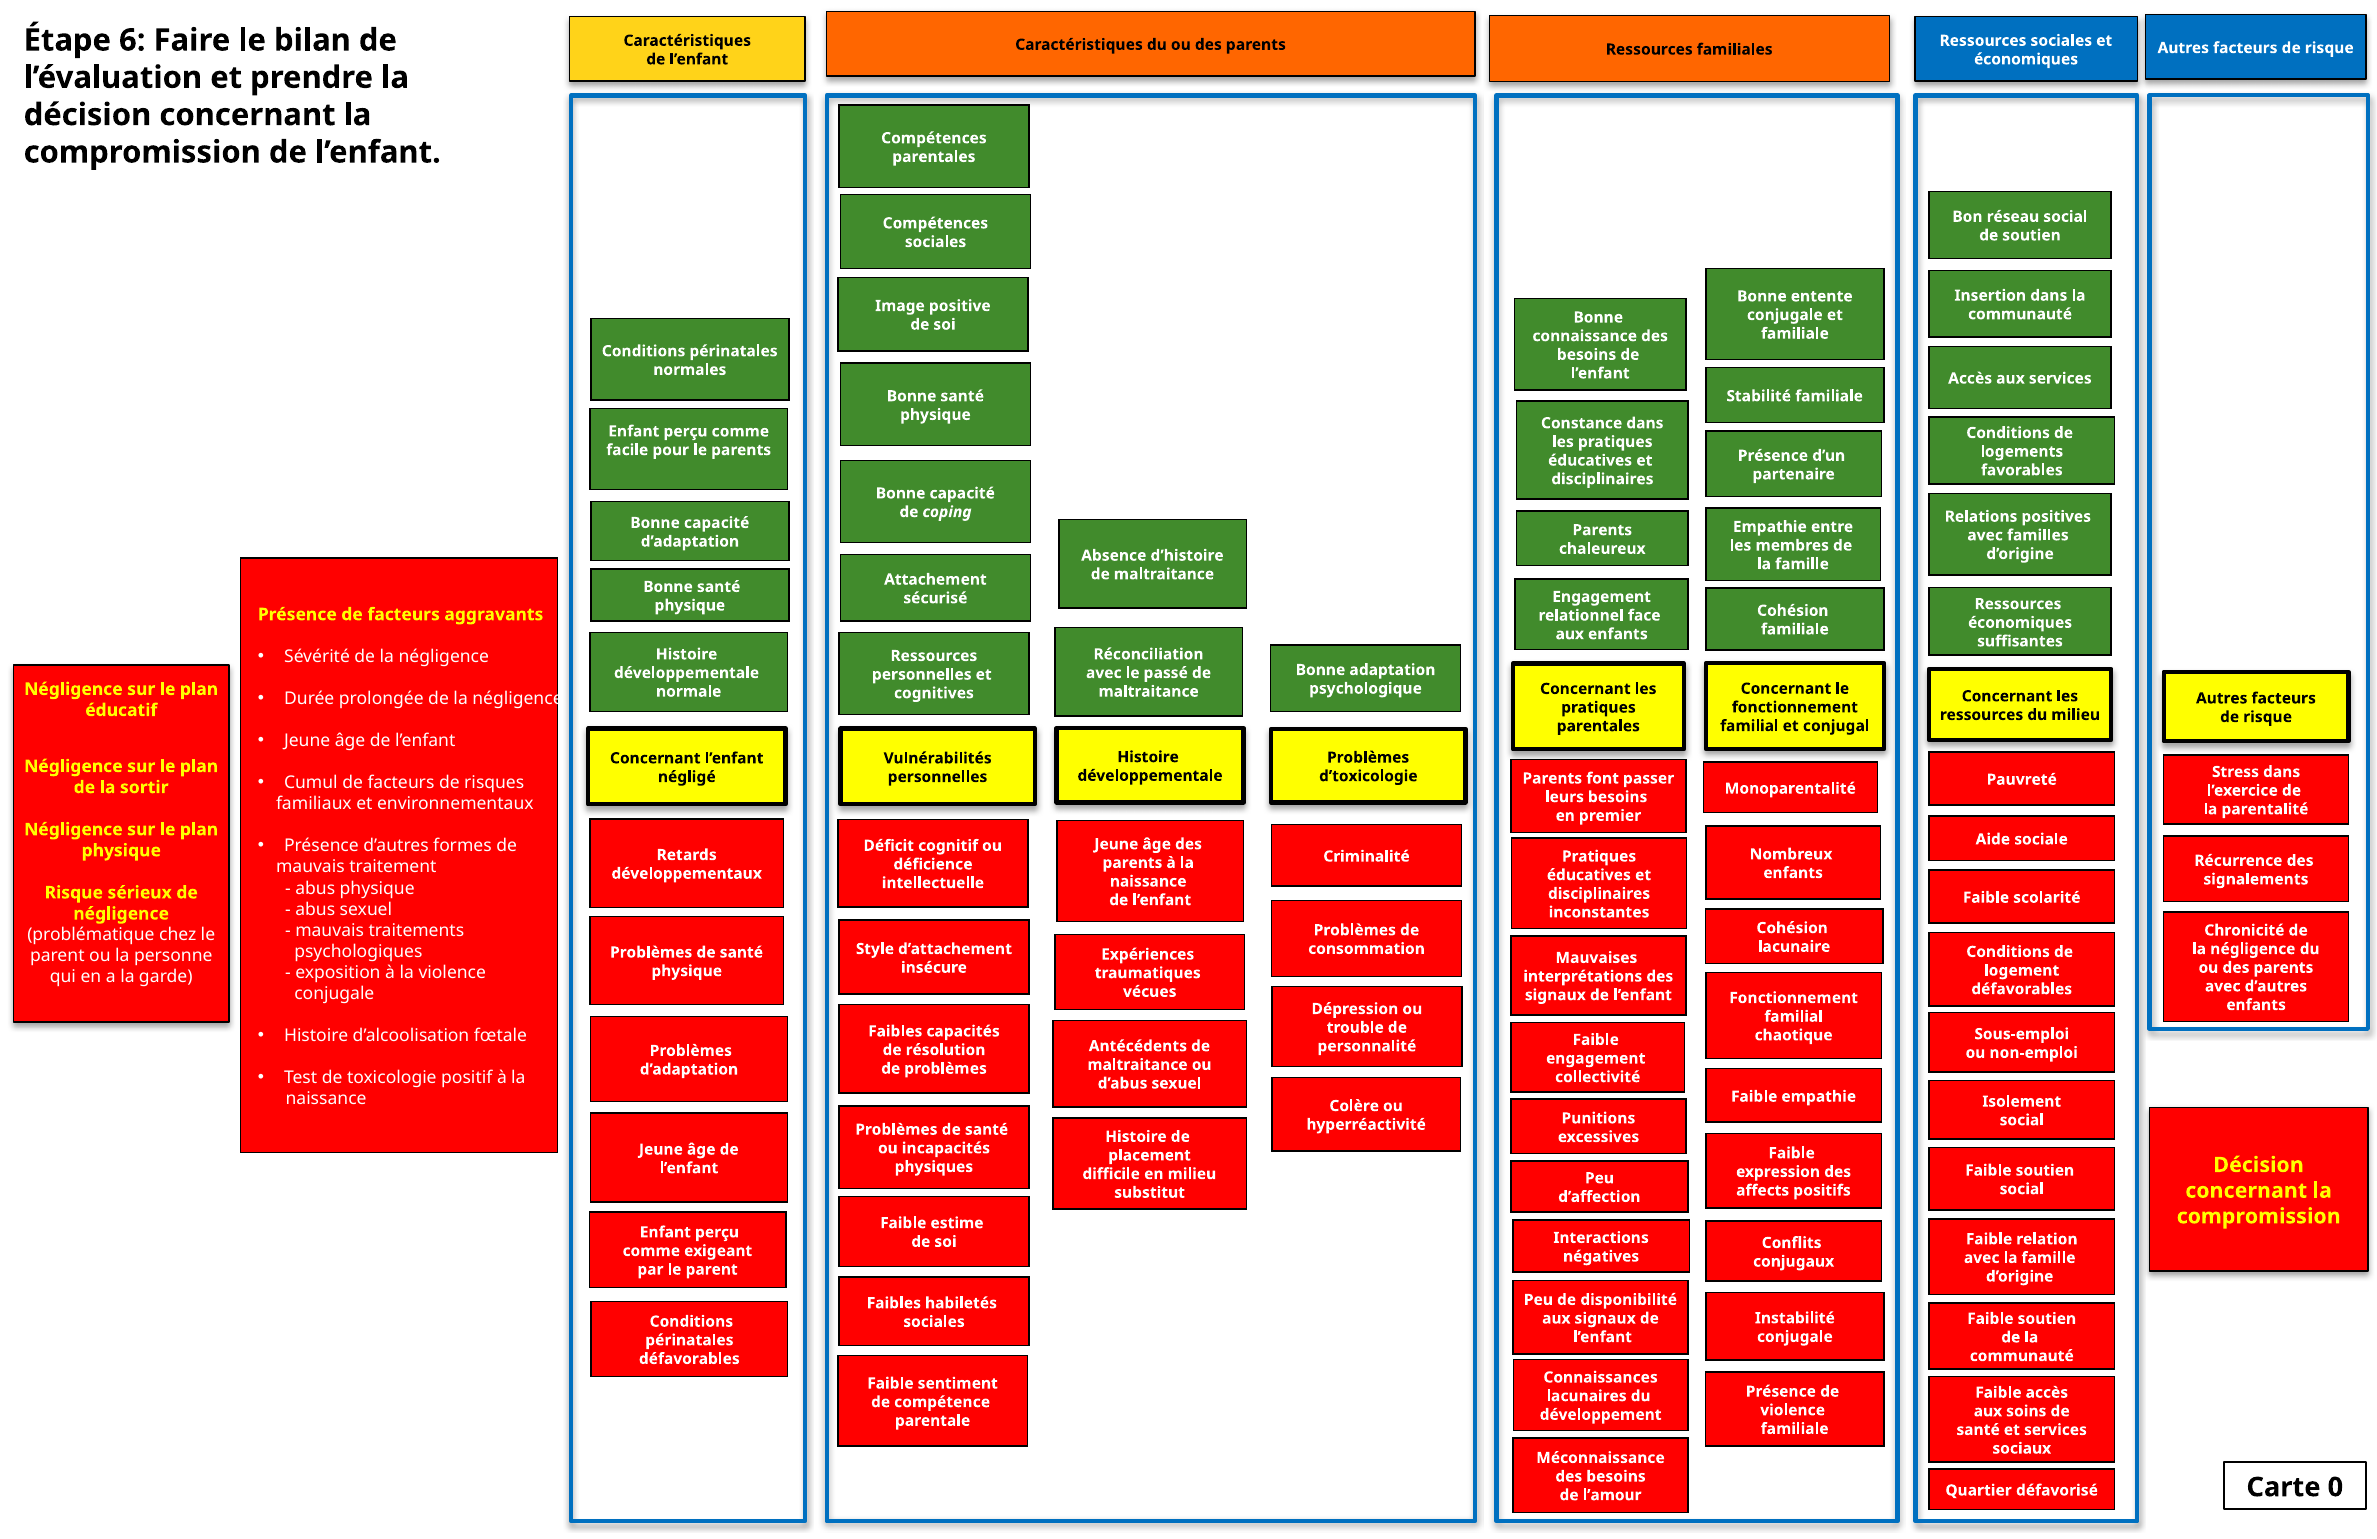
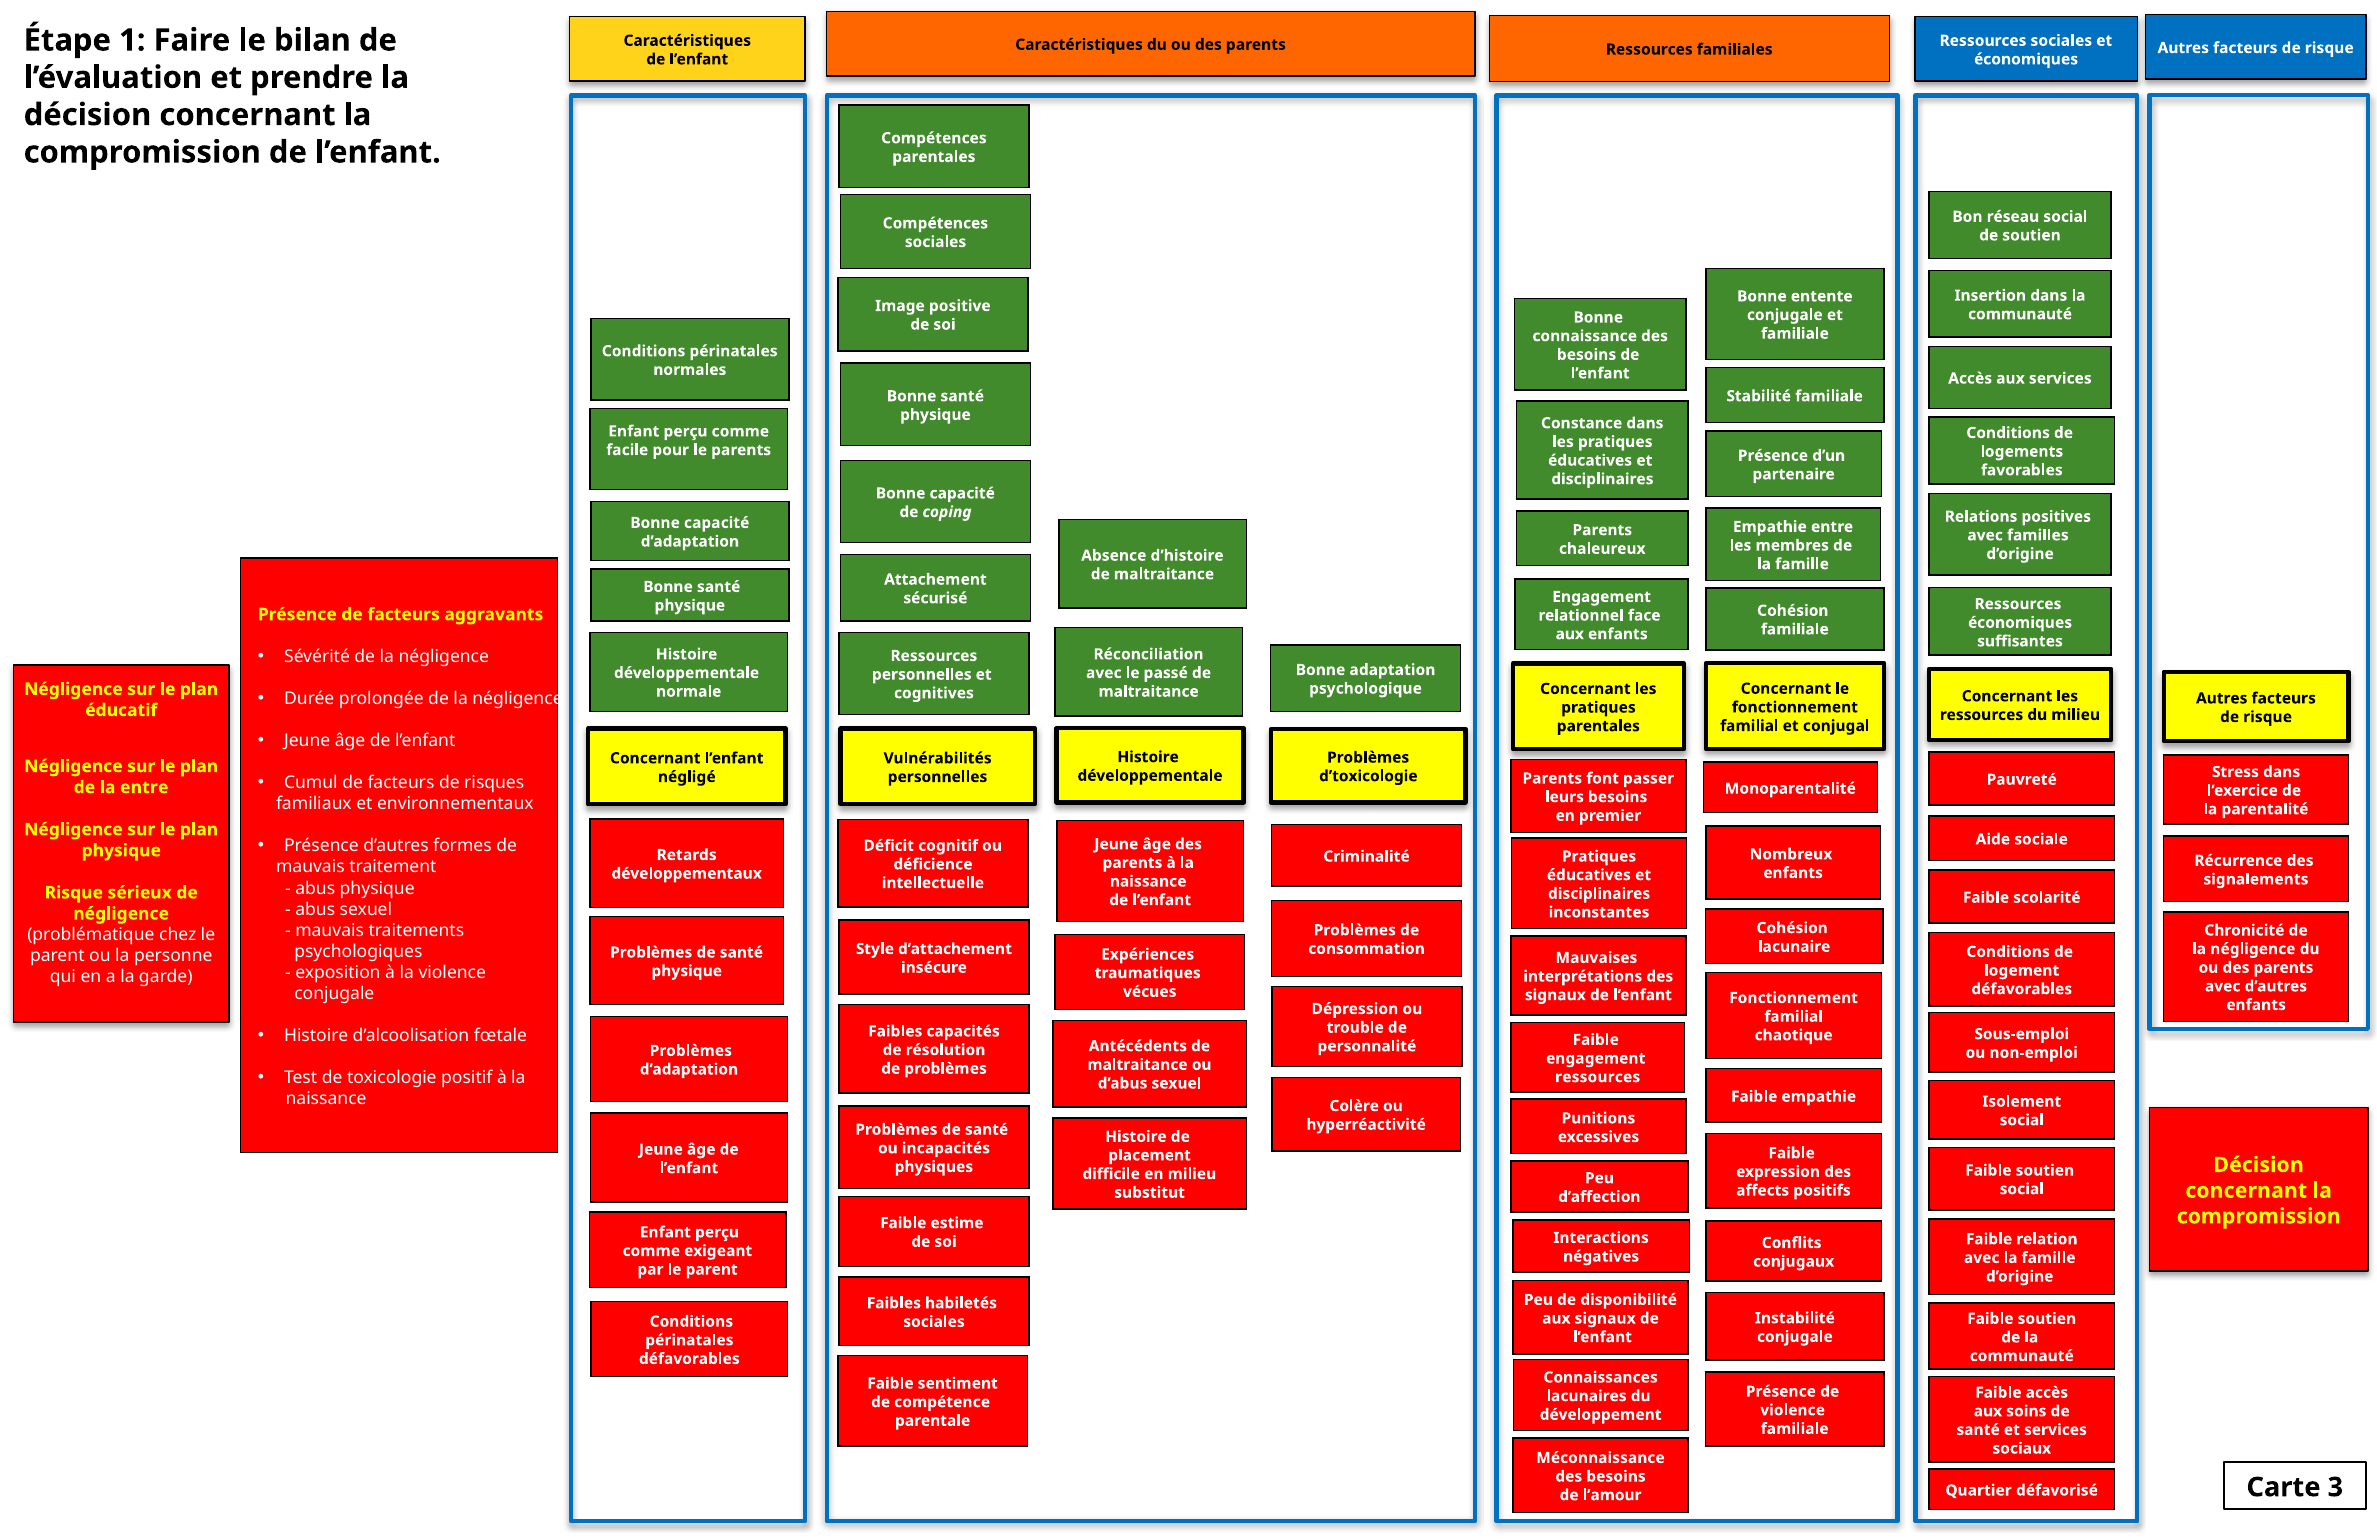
6: 6 -> 1
la sortir: sortir -> entre
collectivité at (1598, 1077): collectivité -> ressources
0: 0 -> 3
